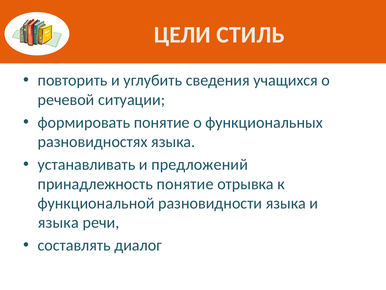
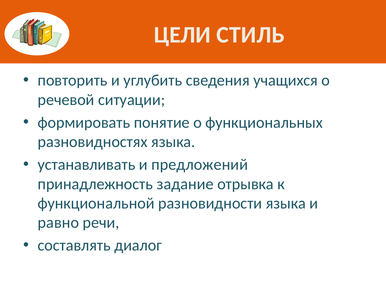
принадлежность понятие: понятие -> задание
языка at (58, 222): языка -> равно
